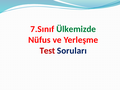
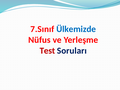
Ülkemizde colour: green -> blue
